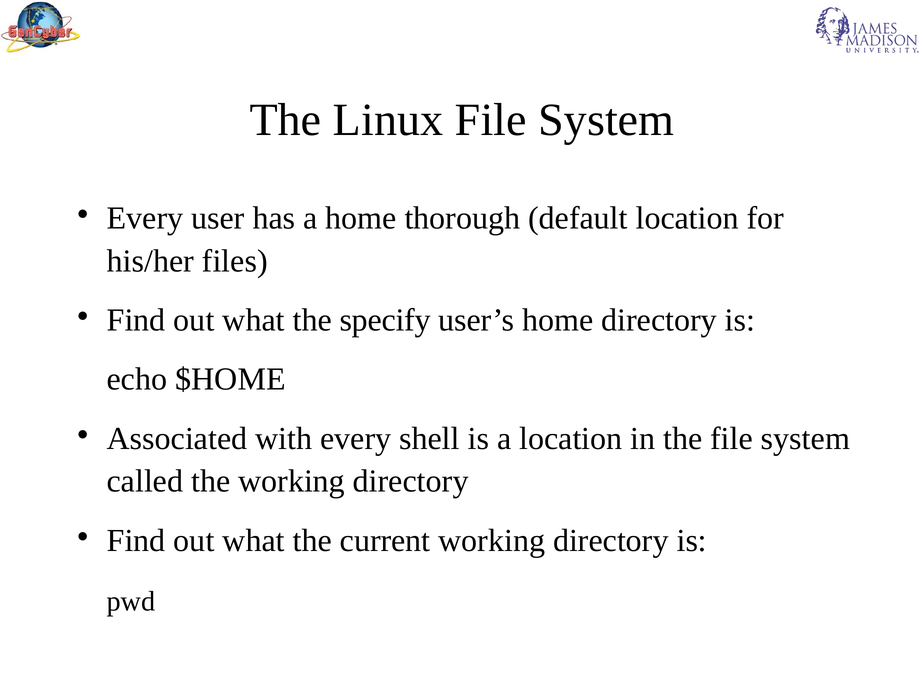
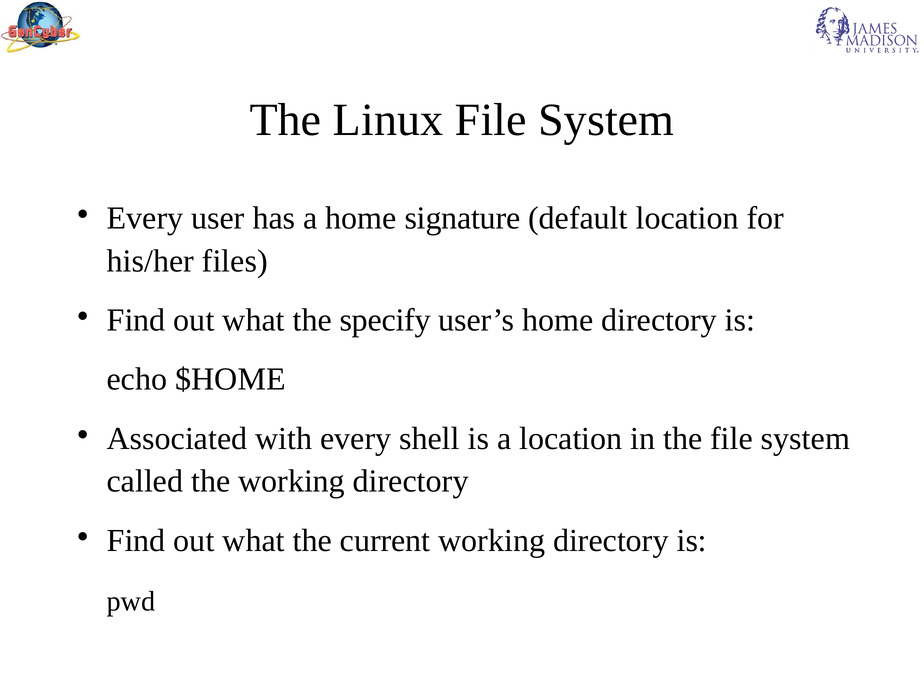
thorough: thorough -> signature
